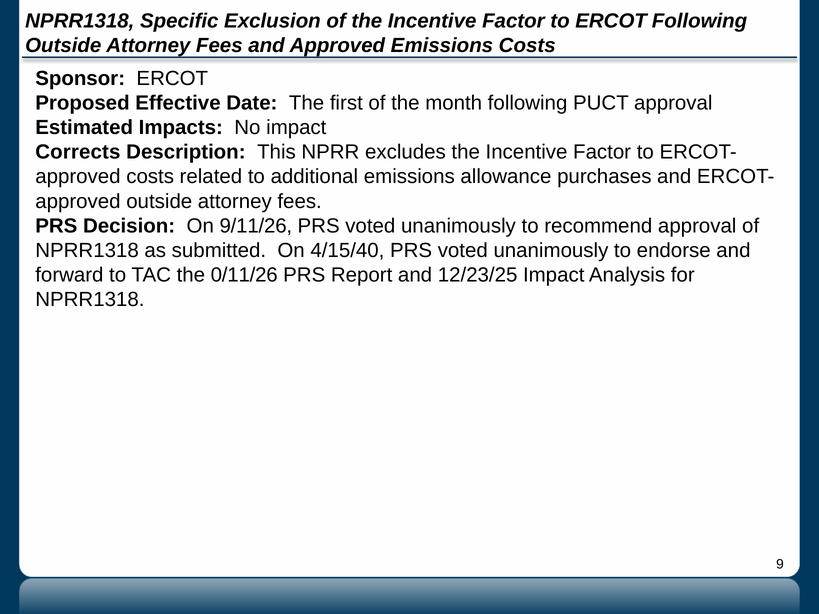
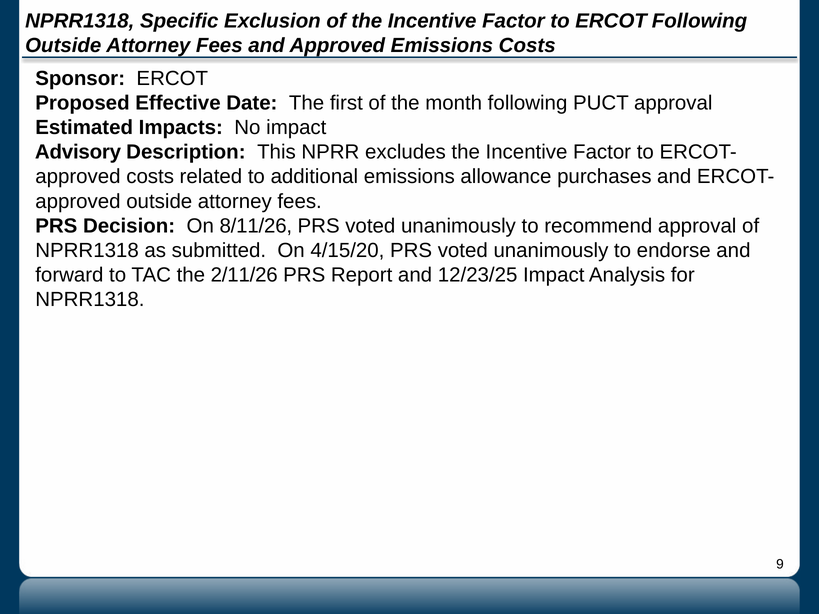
Corrects: Corrects -> Advisory
9/11/26: 9/11/26 -> 8/11/26
4/15/40: 4/15/40 -> 4/15/20
0/11/26: 0/11/26 -> 2/11/26
